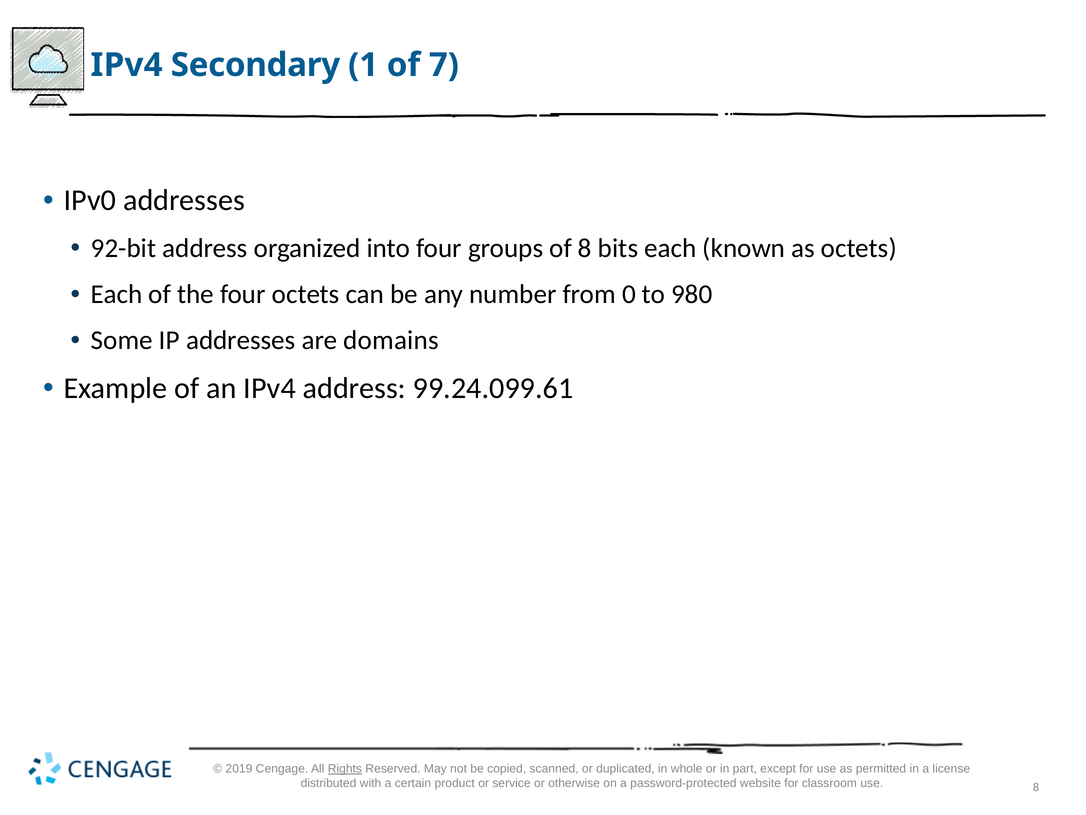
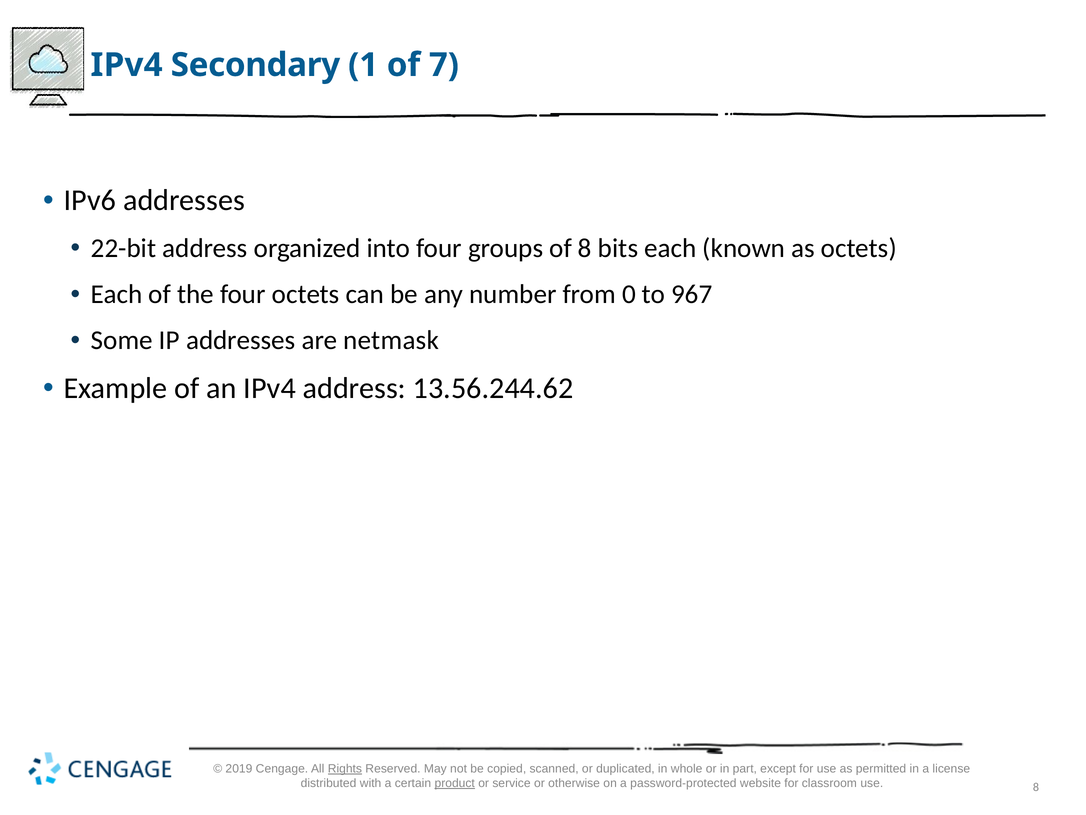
v 0: 0 -> 6
92-bit: 92-bit -> 22-bit
980: 980 -> 967
domains: domains -> netmask
99.24.099.61: 99.24.099.61 -> 13.56.244.62
product underline: none -> present
